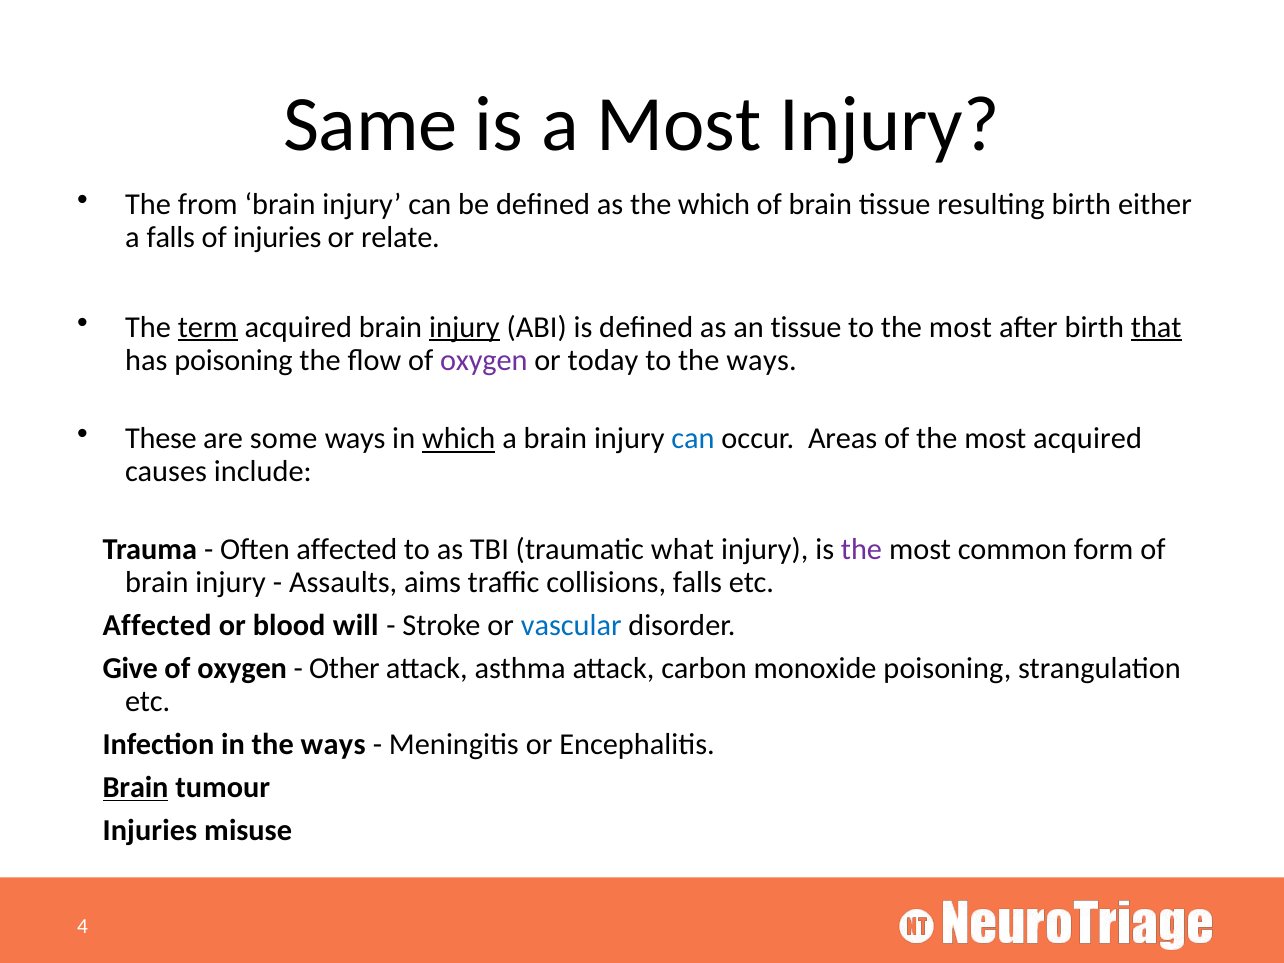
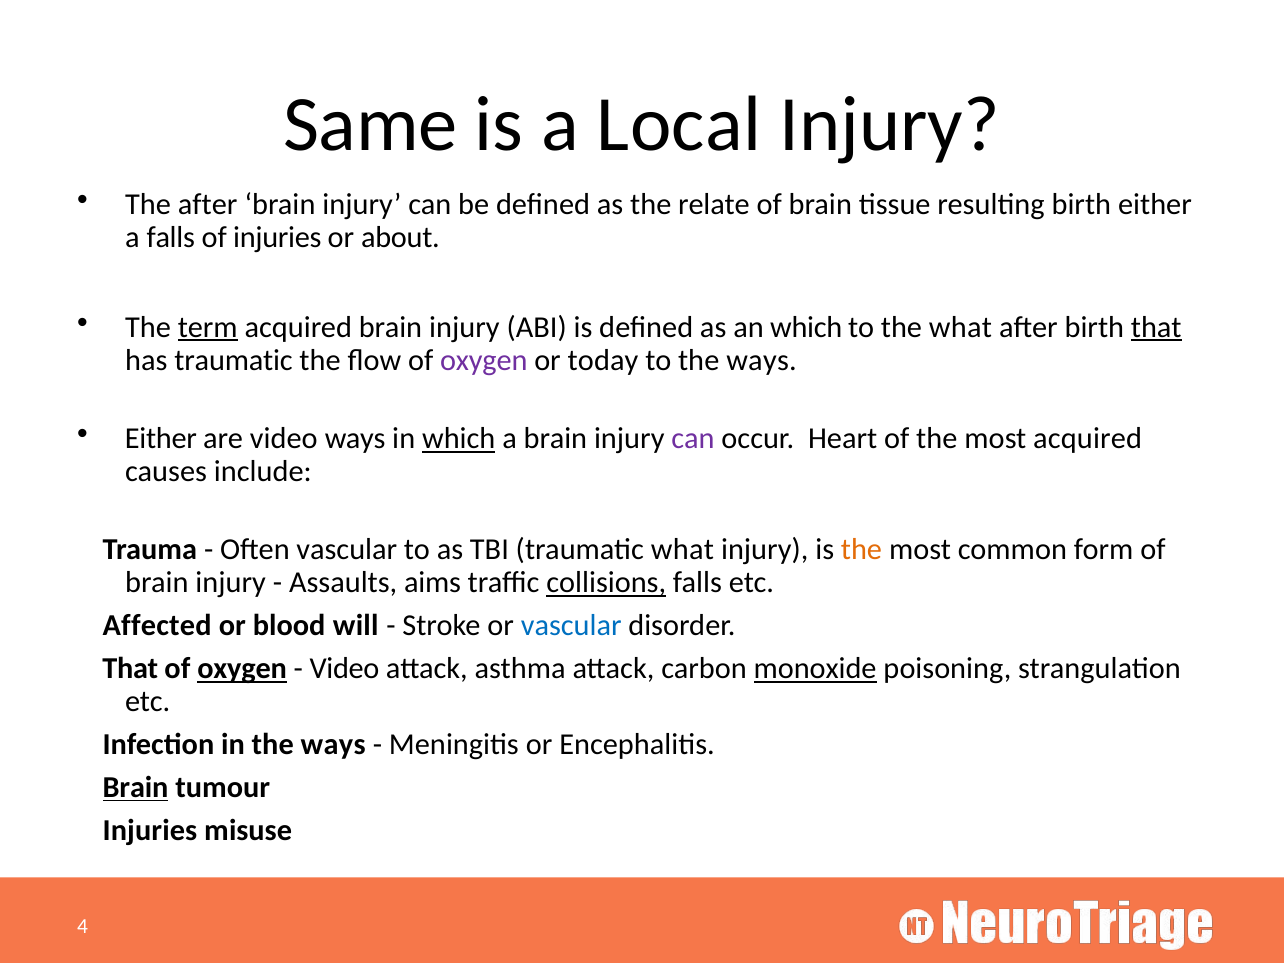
a Most: Most -> Local
The from: from -> after
the which: which -> relate
relate: relate -> about
injury at (464, 327) underline: present -> none
an tissue: tissue -> which
to the most: most -> what
has poisoning: poisoning -> traumatic
These at (161, 439): These -> Either
are some: some -> video
can at (693, 439) colour: blue -> purple
Areas: Areas -> Heart
Often affected: affected -> vascular
the at (861, 550) colour: purple -> orange
collisions underline: none -> present
Give at (130, 669): Give -> That
oxygen at (242, 669) underline: none -> present
Other at (344, 669): Other -> Video
monoxide underline: none -> present
